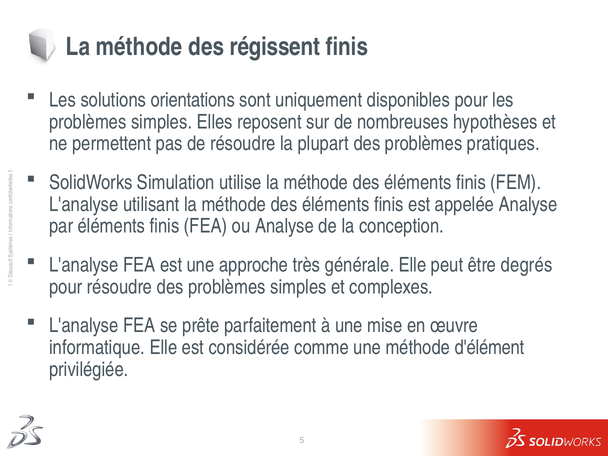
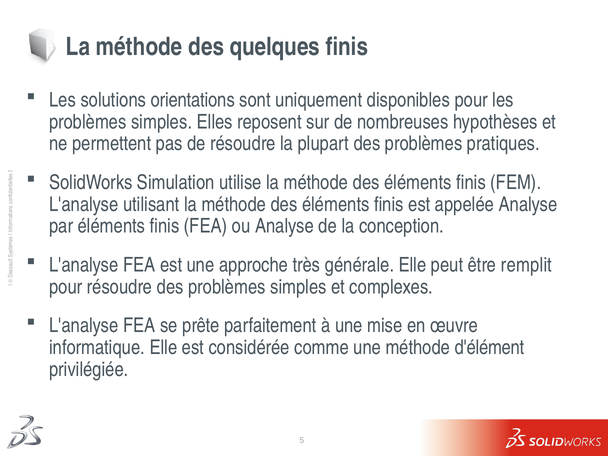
régissent: régissent -> quelques
degrés: degrés -> remplit
